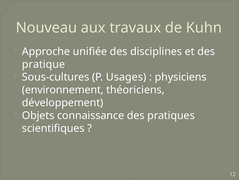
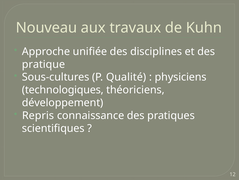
Usages: Usages -> Qualité
environnement: environnement -> technologiques
Objets: Objets -> Repris
